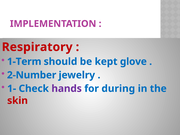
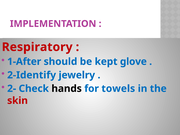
1-Term: 1-Term -> 1-After
2-Number: 2-Number -> 2-Identify
1-: 1- -> 2-
hands colour: purple -> black
during: during -> towels
